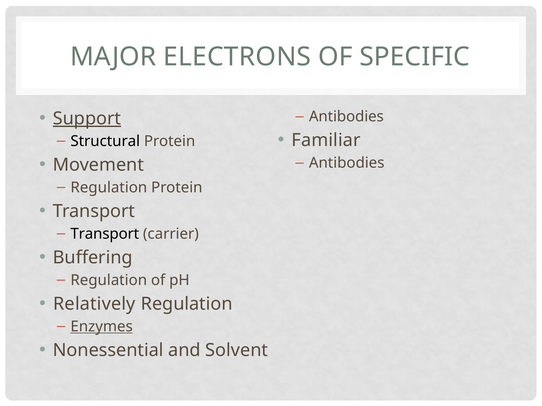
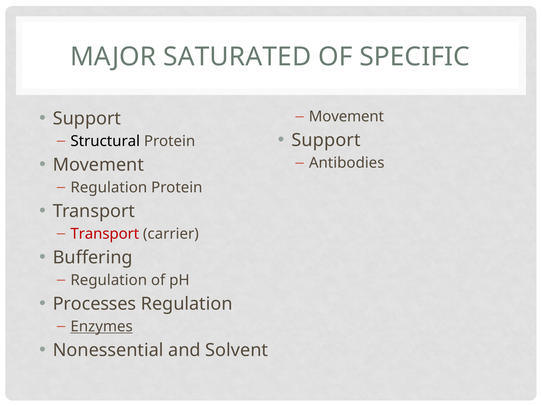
ELECTRONS: ELECTRONS -> SATURATED
Antibodies at (346, 117): Antibodies -> Movement
Support at (87, 119) underline: present -> none
Familiar at (326, 140): Familiar -> Support
Transport at (105, 234) colour: black -> red
Relatively: Relatively -> Processes
